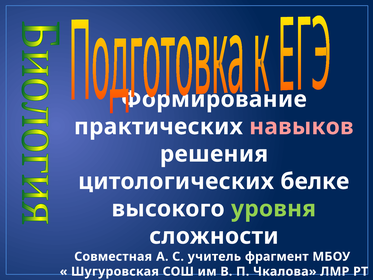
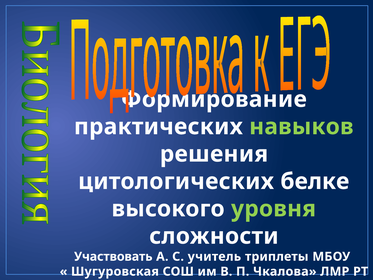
навыков colour: pink -> light green
Совместная: Совместная -> Участвовать
фрагмент: фрагмент -> триплеты
